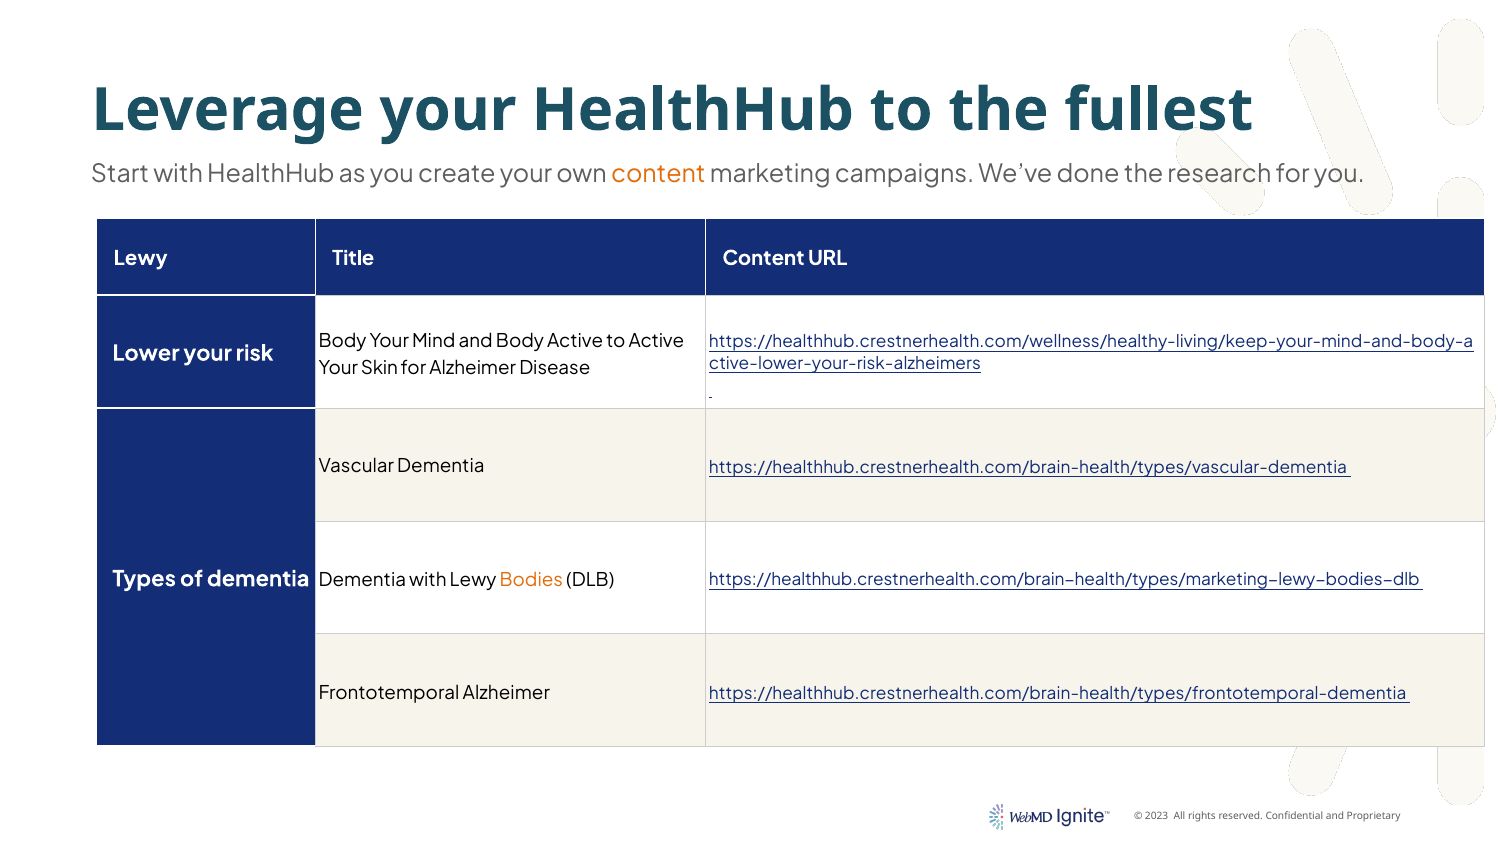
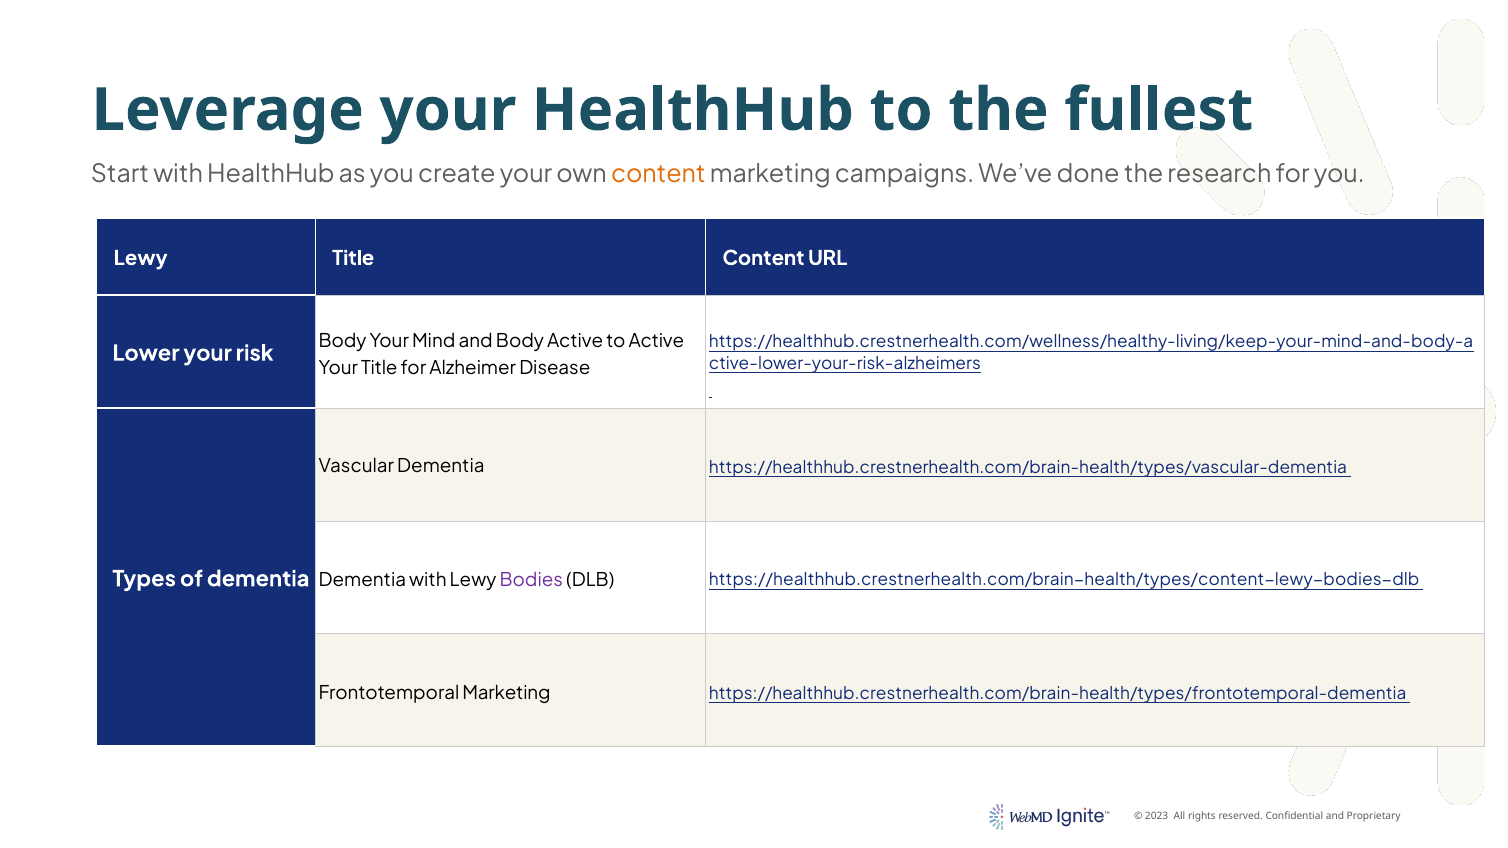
Your Skin: Skin -> Title
Bodies colour: orange -> purple
https://healthhub.crestnerhealth.com/brain-health/types/marketing-lewy-bodies-dlb: https://healthhub.crestnerhealth.com/brain-health/types/marketing-lewy-bodies-dlb -> https://healthhub.crestnerhealth.com/brain-health/types/content-lewy-bodies-dlb
Frontotemporal Alzheimer: Alzheimer -> Marketing
